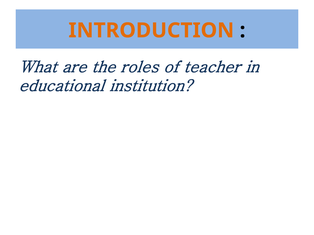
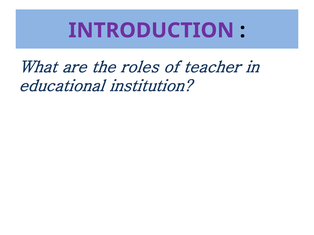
INTRODUCTION colour: orange -> purple
